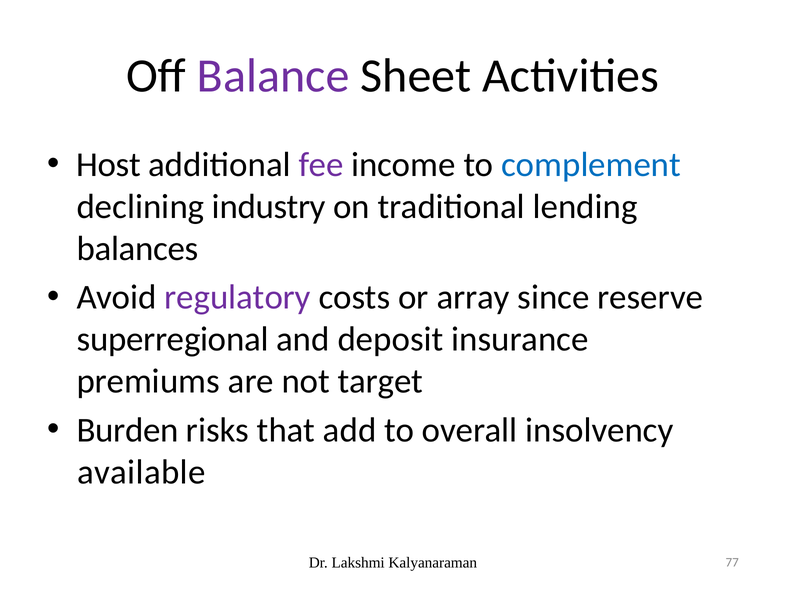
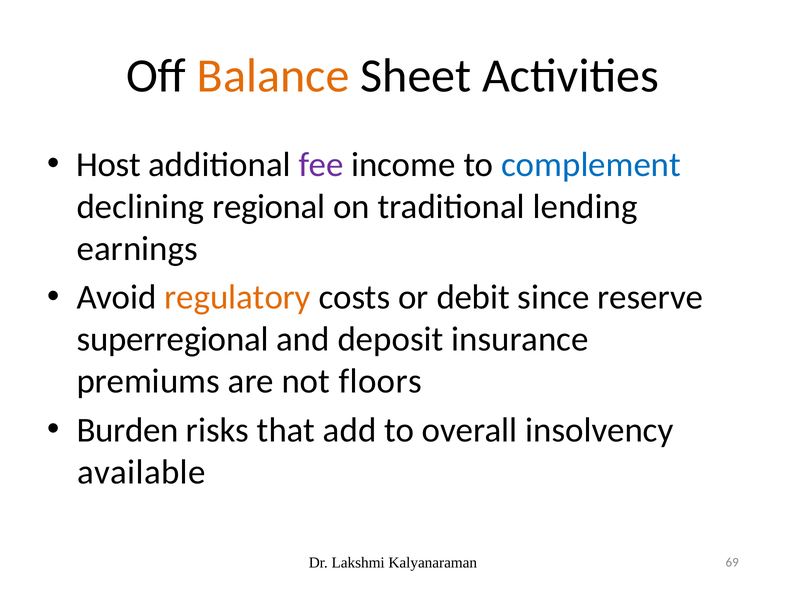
Balance colour: purple -> orange
industry: industry -> regional
balances: balances -> earnings
regulatory colour: purple -> orange
array: array -> debit
target: target -> floors
77: 77 -> 69
